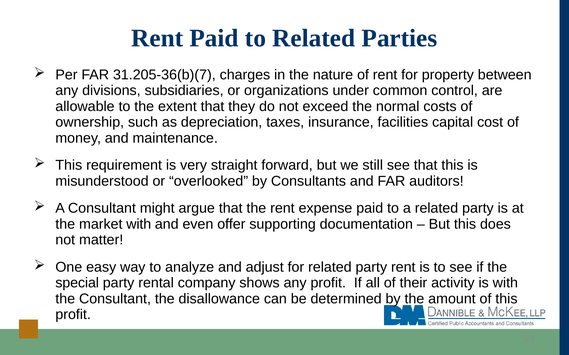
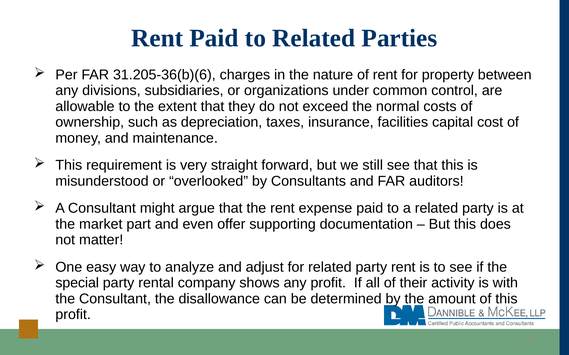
31.205-36(b)(7: 31.205-36(b)(7 -> 31.205-36(b)(6
market with: with -> part
